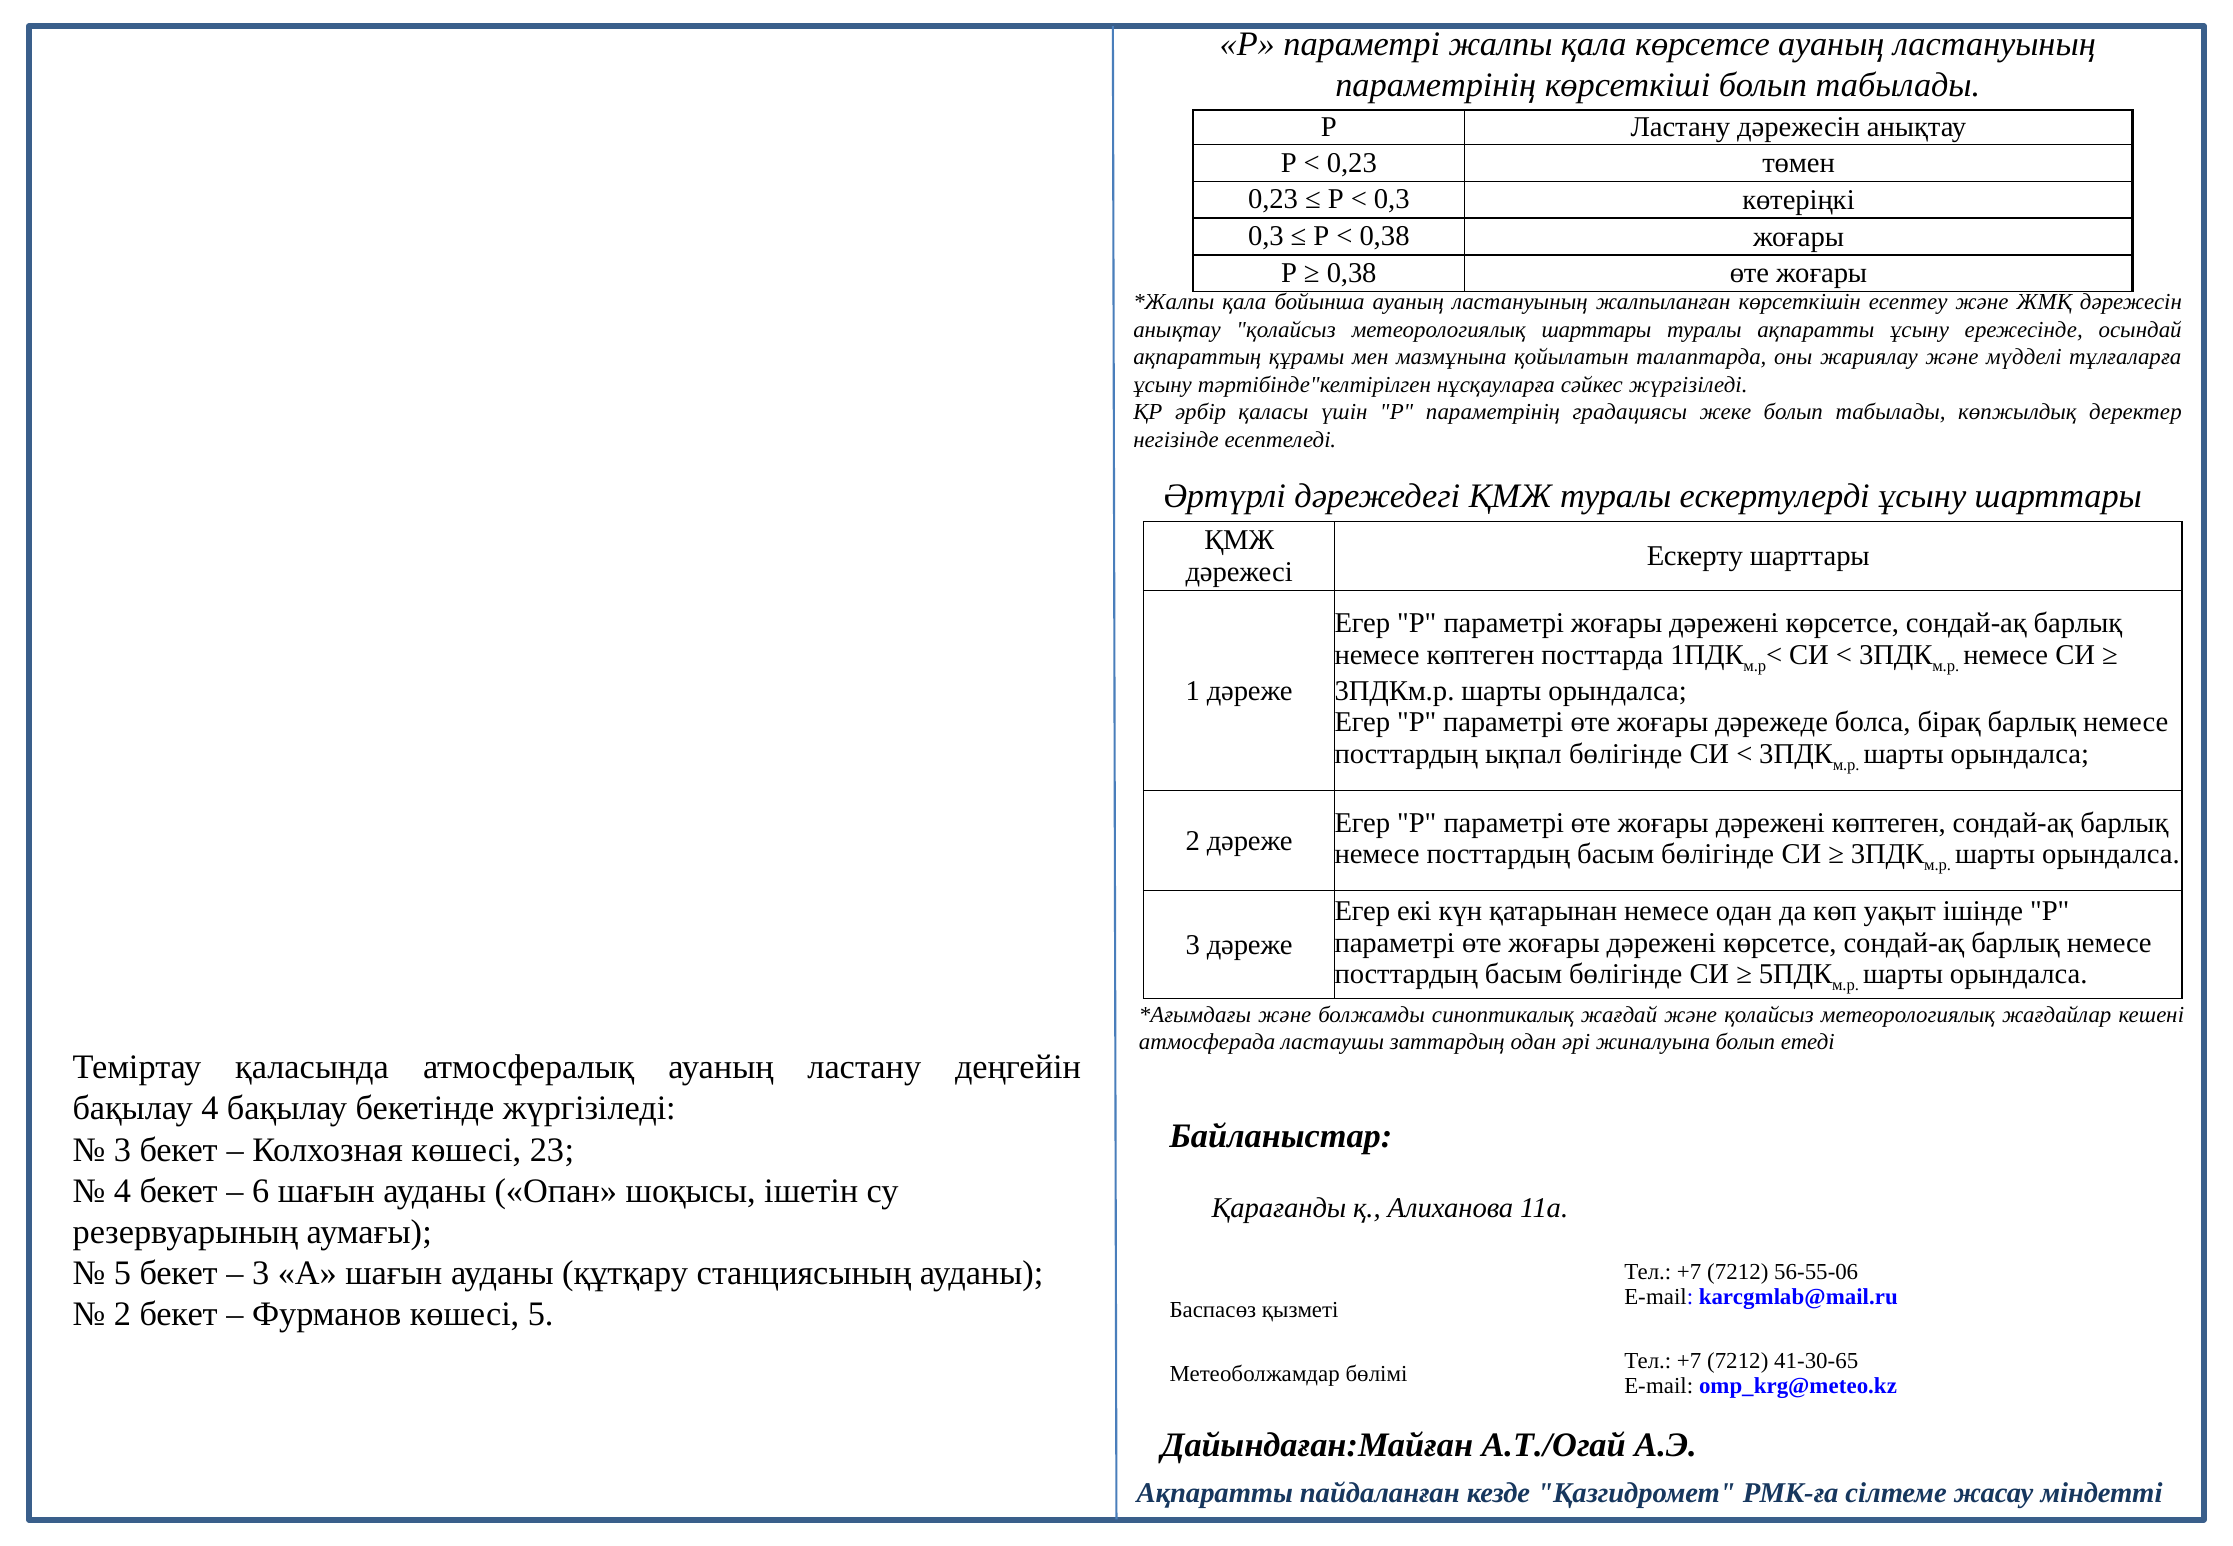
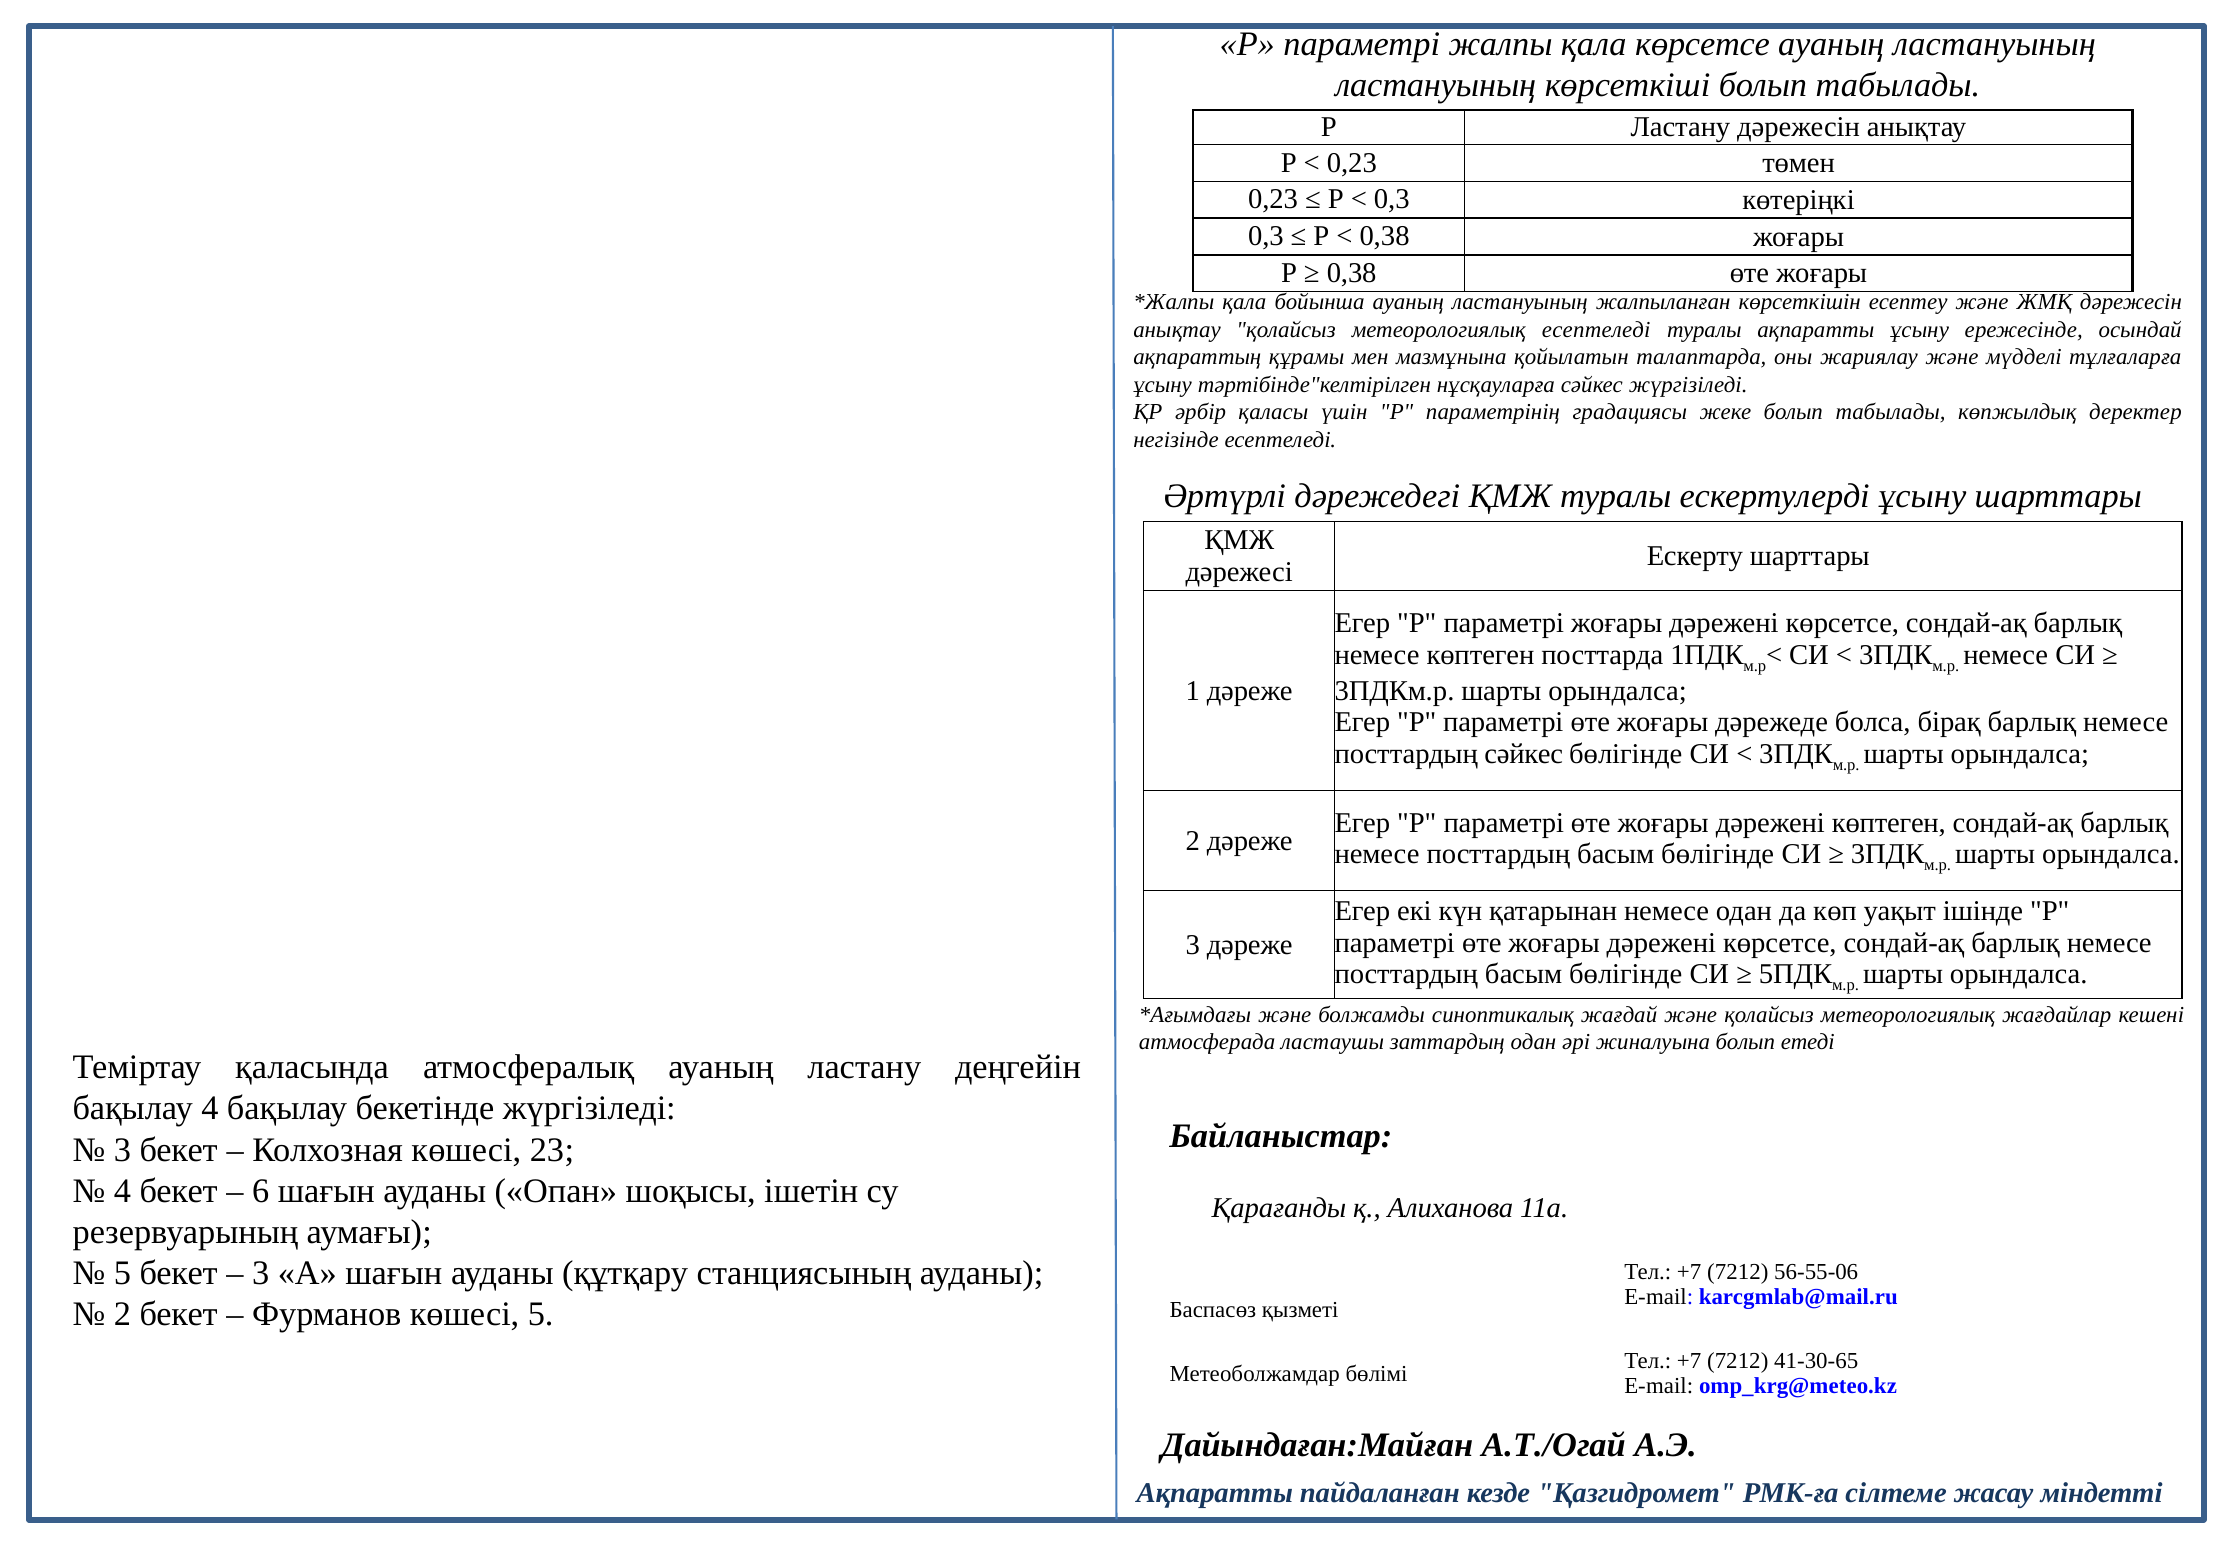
параметрінің at (1436, 85): параметрінің -> ластануының
метеорологиялық шарттары: шарттары -> есептеледі
посттардың ықпал: ықпал -> сәйкес
